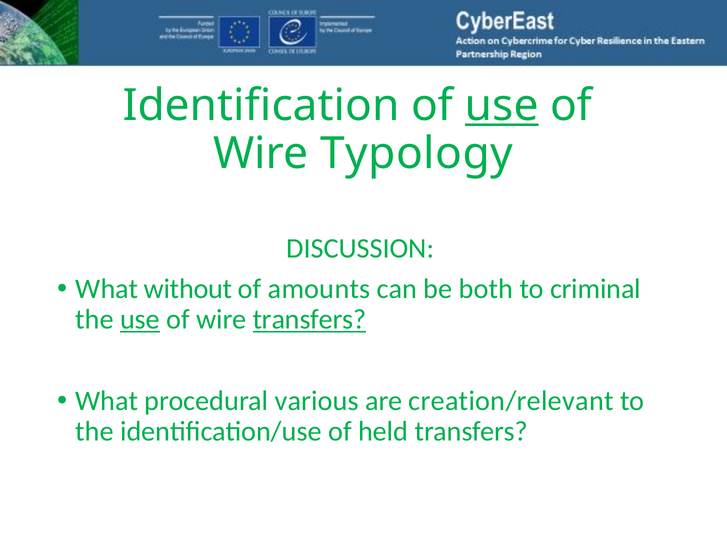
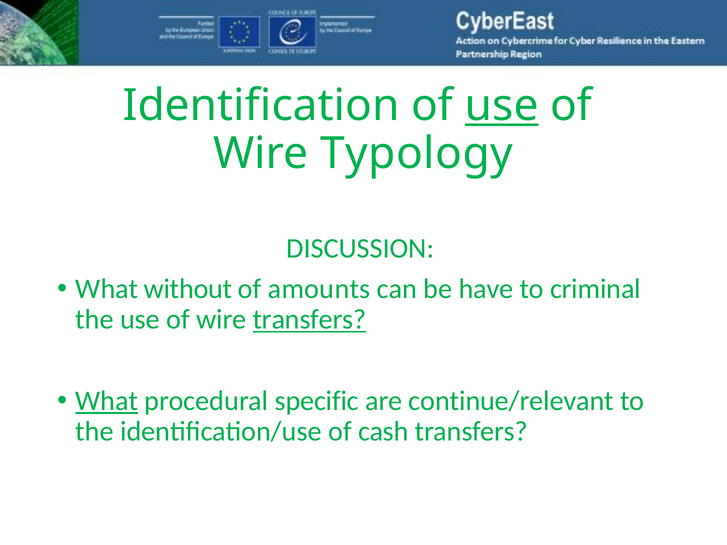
both: both -> have
use at (140, 320) underline: present -> none
What at (107, 401) underline: none -> present
various: various -> specific
creation/relevant: creation/relevant -> continue/relevant
held: held -> cash
